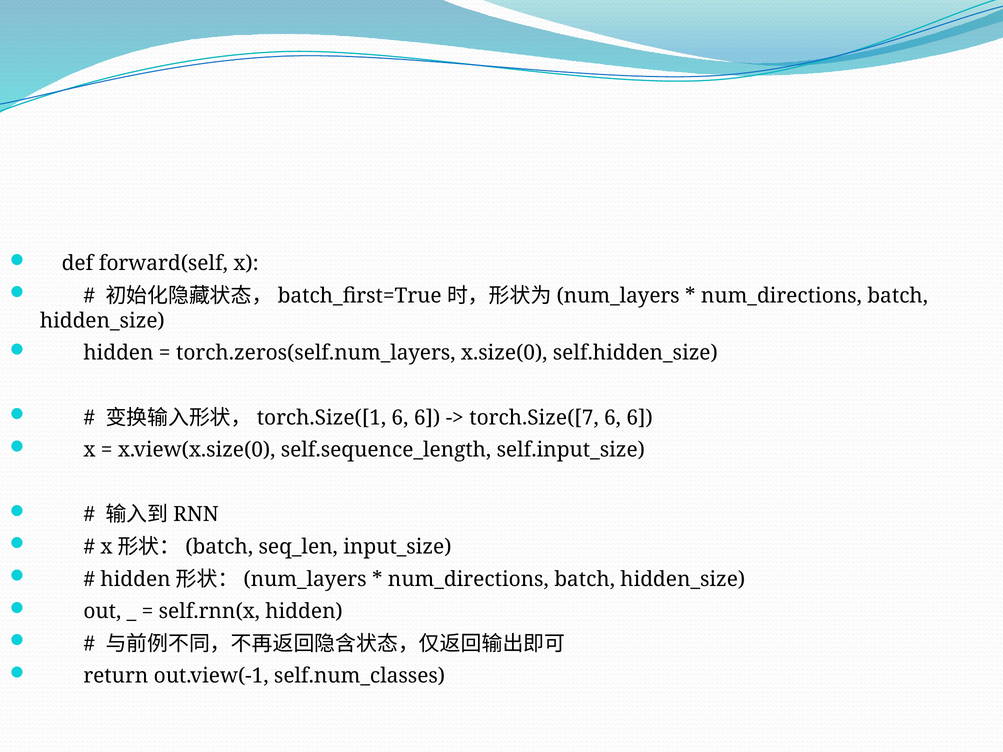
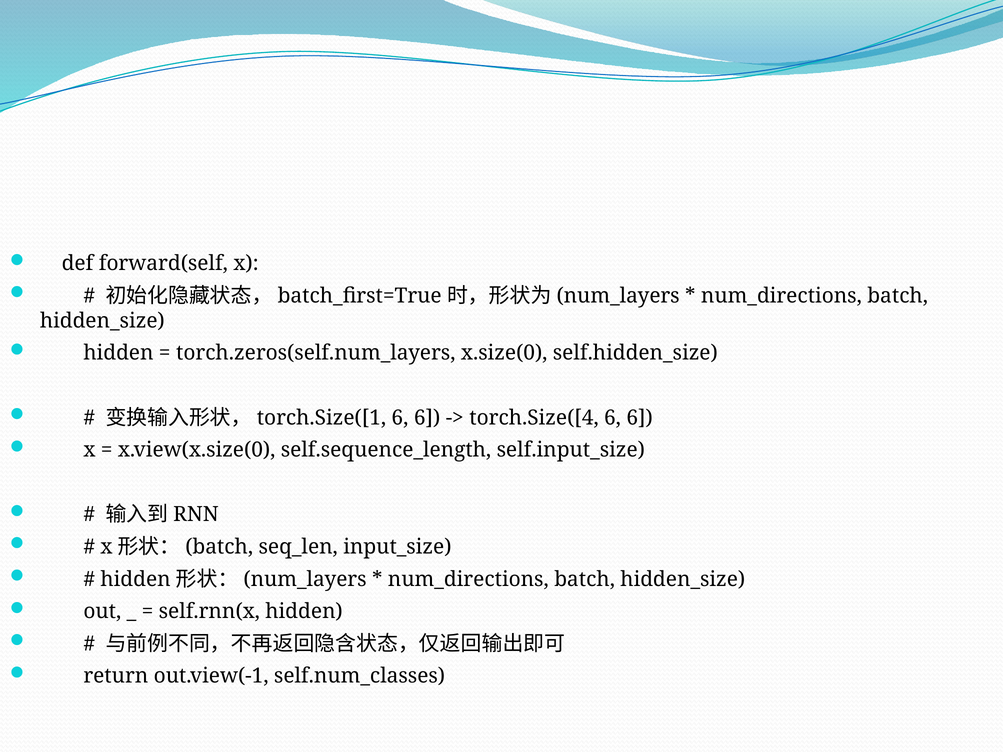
torch.Size([7: torch.Size([7 -> torch.Size([4
